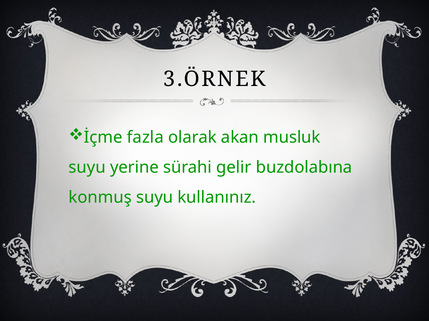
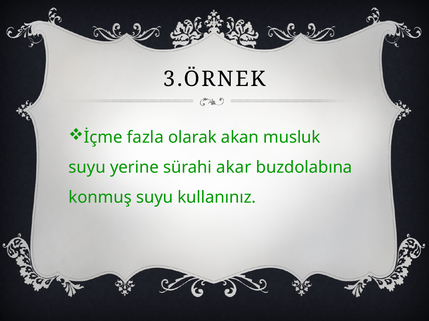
gelir: gelir -> akar
